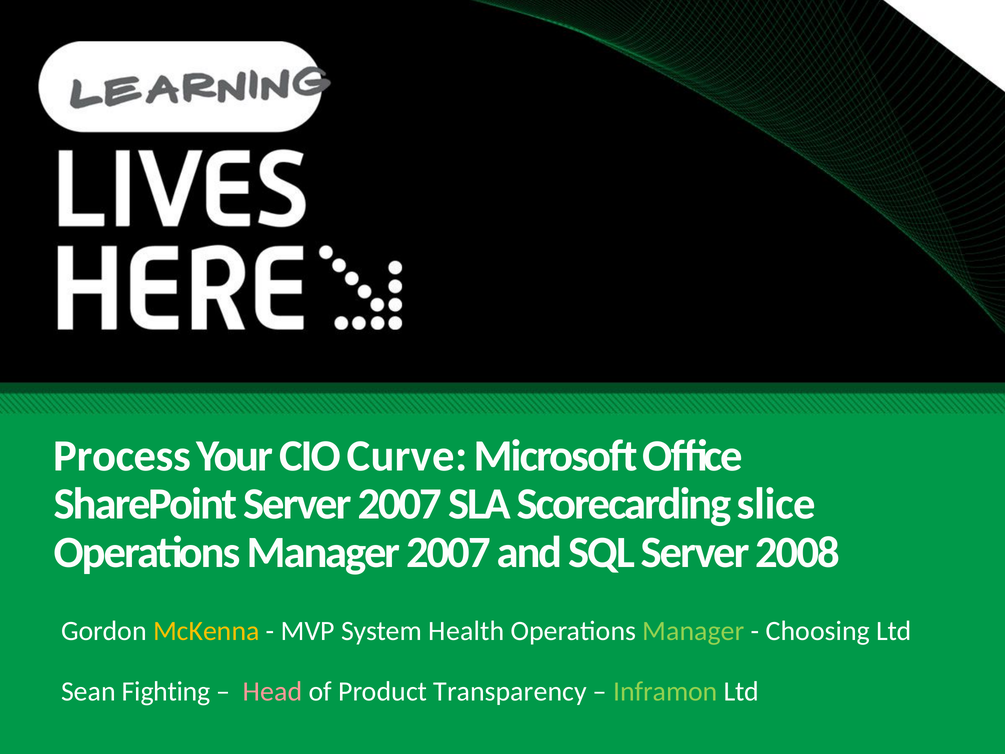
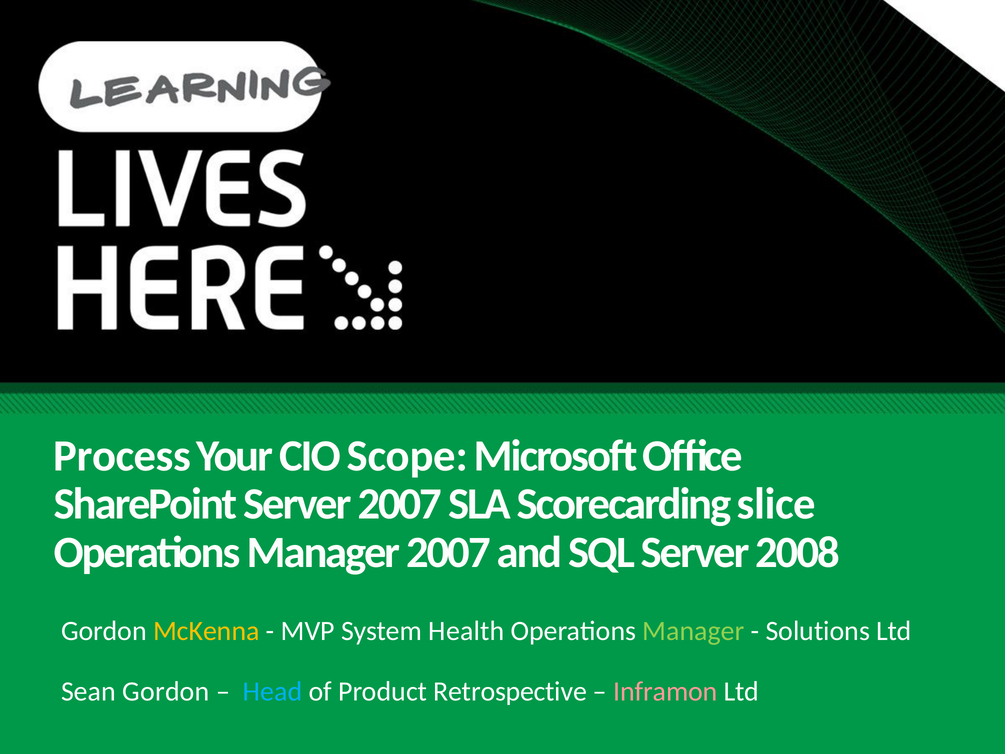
Curve: Curve -> Scope
Choosing: Choosing -> Solutions
Sean Fighting: Fighting -> Gordon
Head colour: pink -> light blue
Transparency: Transparency -> Retrospective
Inframon colour: light green -> pink
